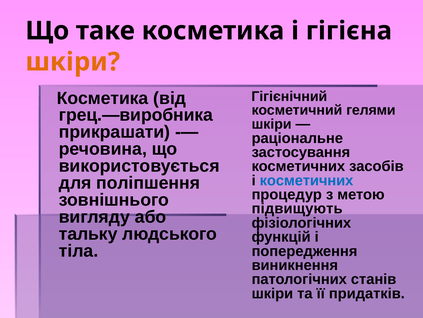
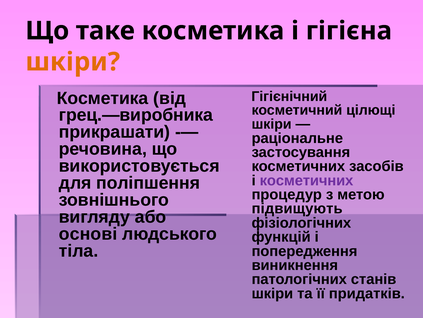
гелями: гелями -> цілющі
косметичних at (307, 180) colour: blue -> purple
тальку: тальку -> основі
